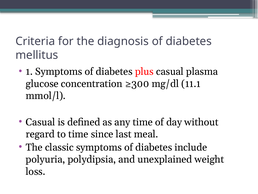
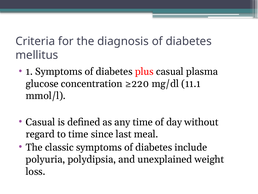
≥300: ≥300 -> ≥220
